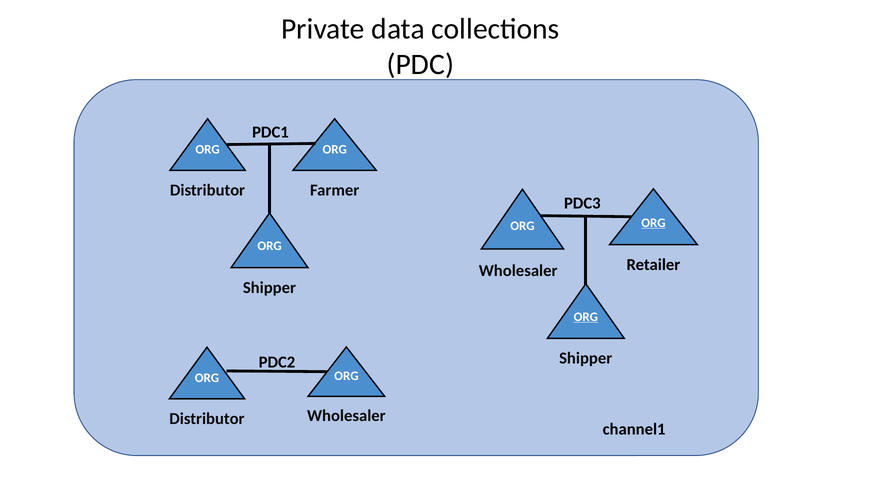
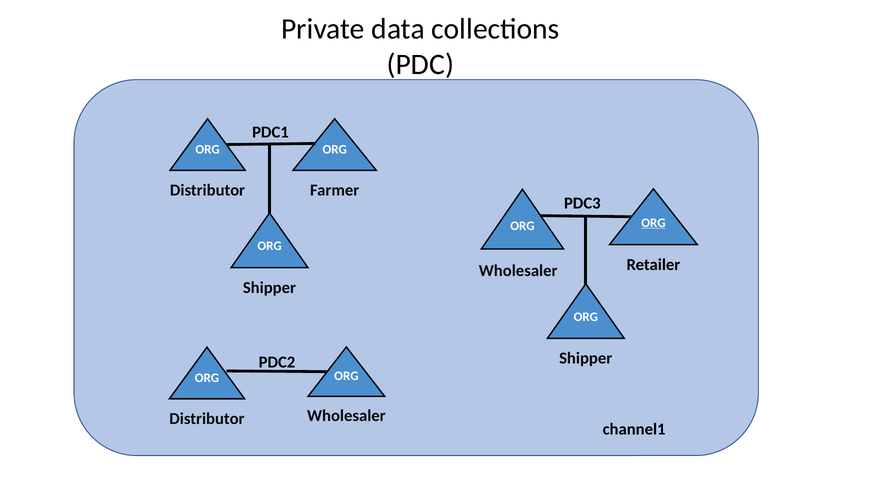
ORG at (586, 317) underline: present -> none
